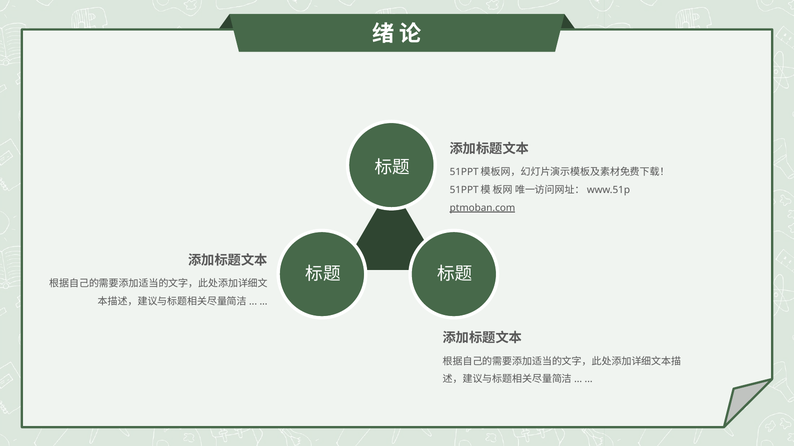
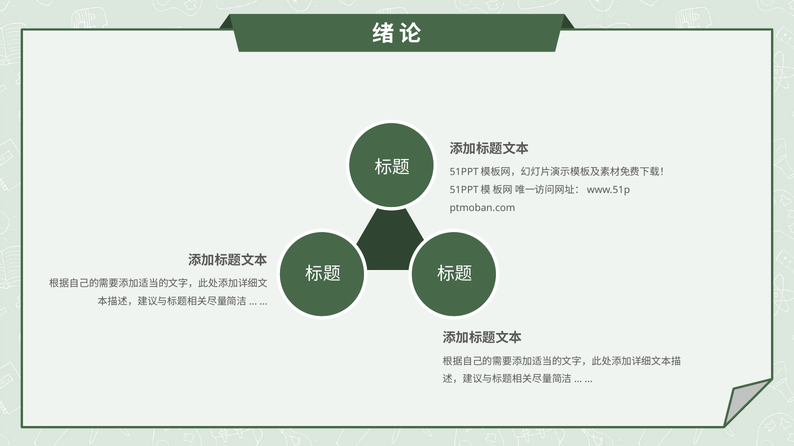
ptmoban.com underline: present -> none
